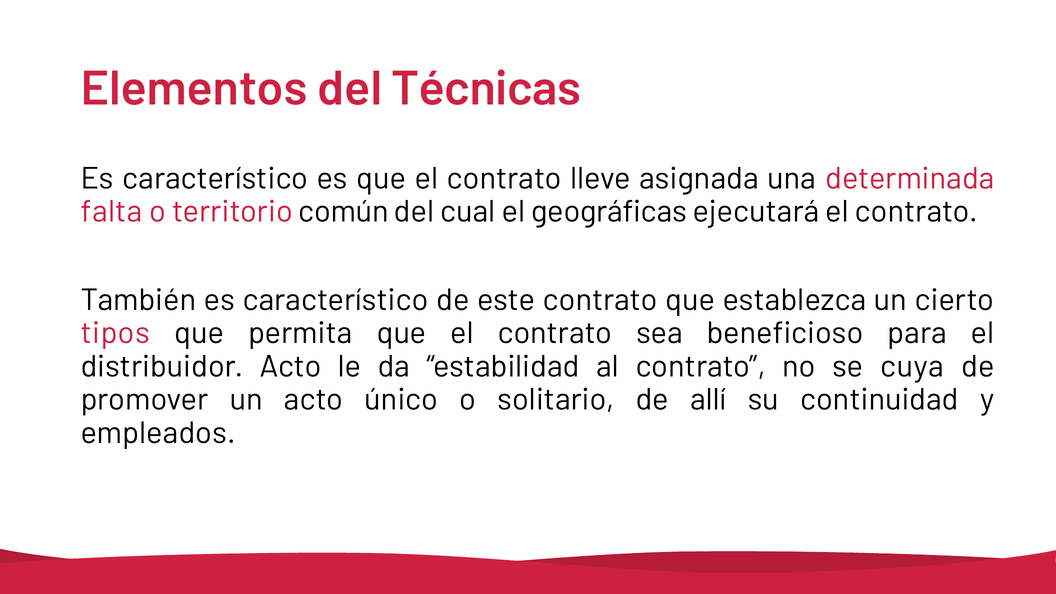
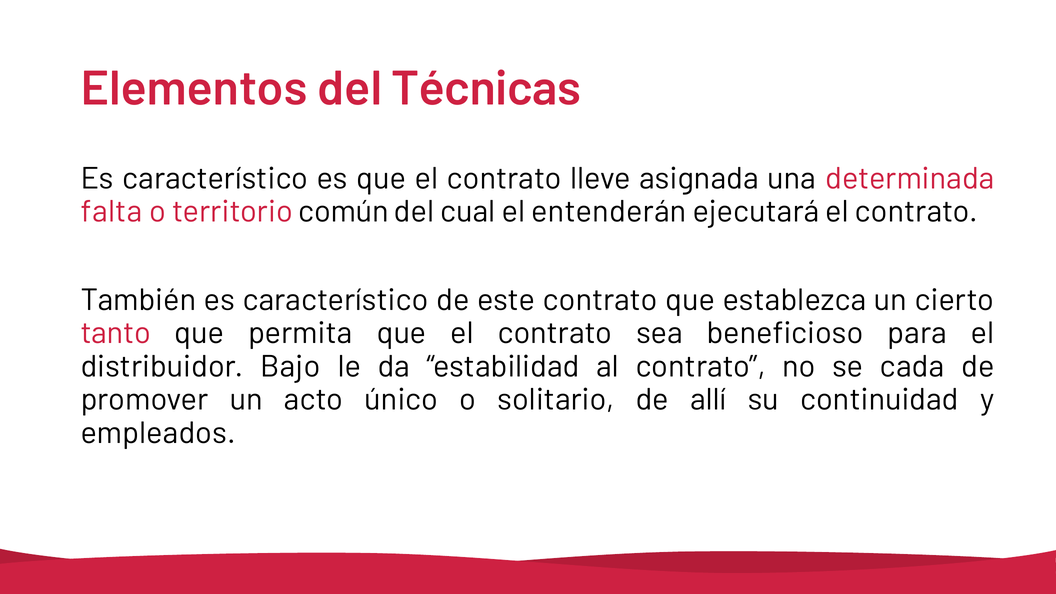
geográficas: geográficas -> entenderán
tipos: tipos -> tanto
distribuidor Acto: Acto -> Bajo
cuya: cuya -> cada
